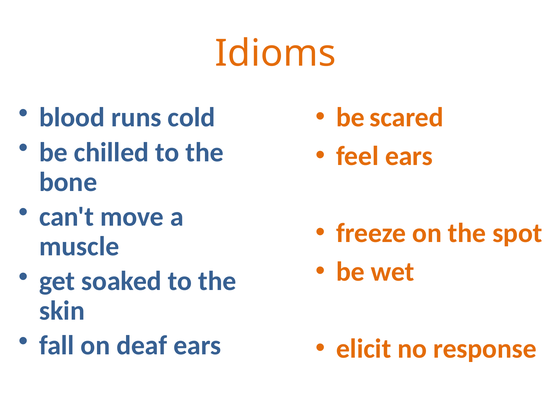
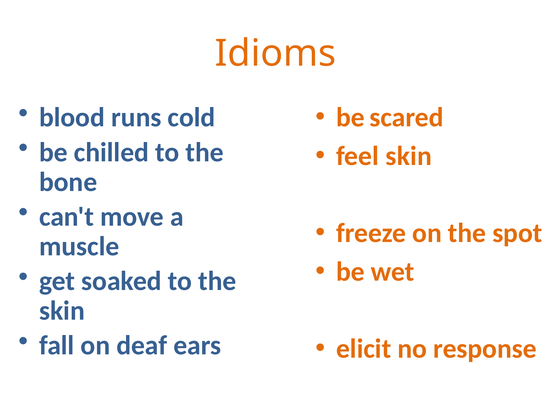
feel ears: ears -> skin
